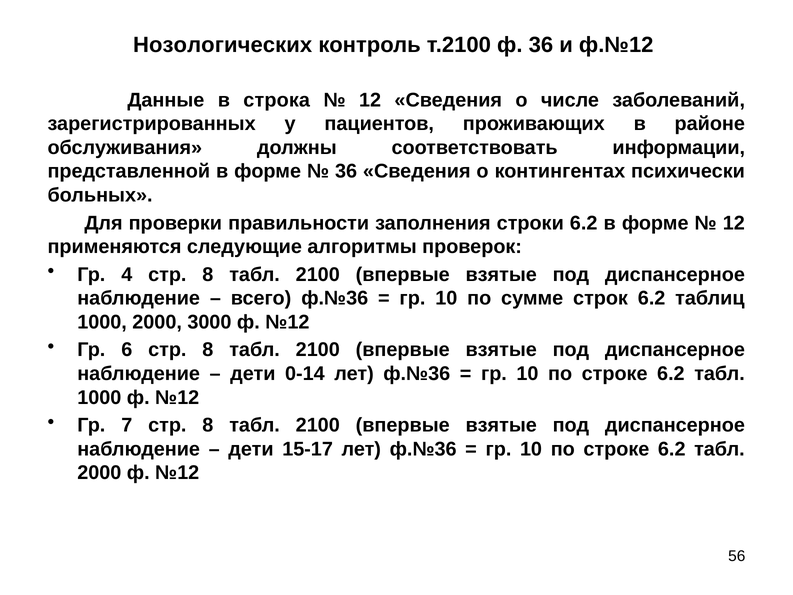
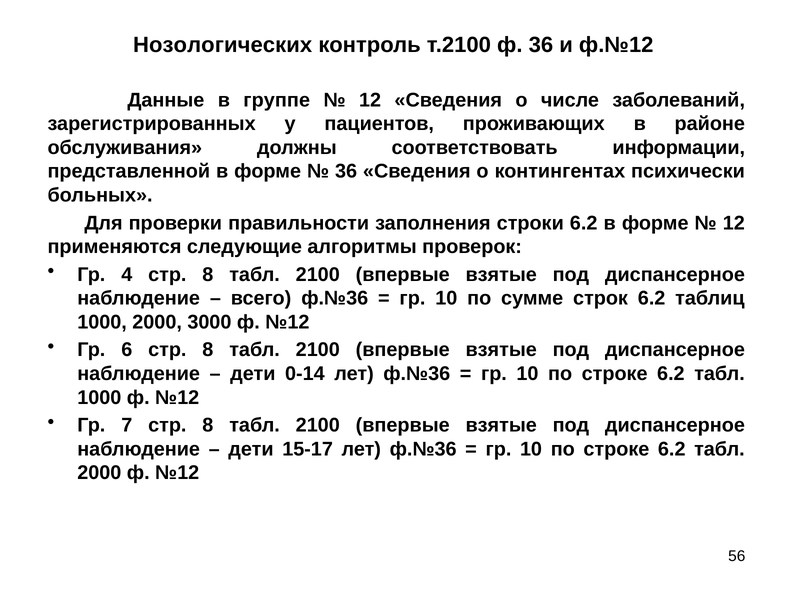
строка: строка -> группе
